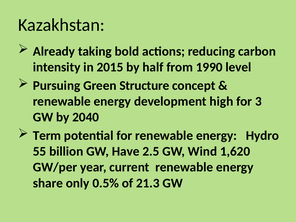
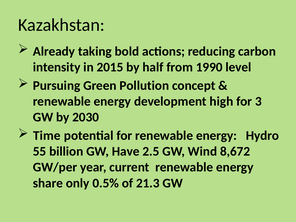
Structure: Structure -> Pollution
2040: 2040 -> 2030
Term: Term -> Time
1,620: 1,620 -> 8,672
